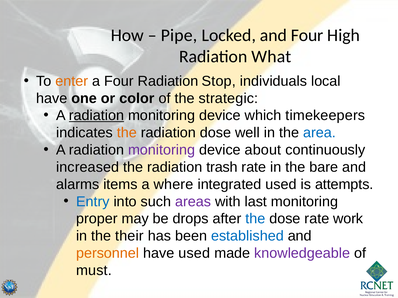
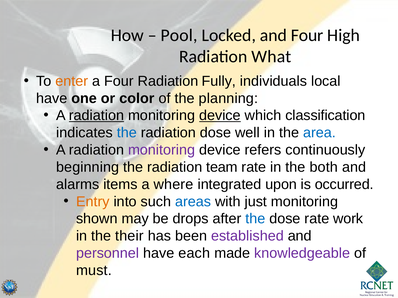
Pipe: Pipe -> Pool
Stop: Stop -> Fully
strategic: strategic -> planning
device at (220, 116) underline: none -> present
timekeepers: timekeepers -> classification
the at (127, 133) colour: orange -> blue
about: about -> refers
increased: increased -> beginning
trash: trash -> team
bare: bare -> both
integrated used: used -> upon
attempts: attempts -> occurred
Entry colour: blue -> orange
areas colour: purple -> blue
last: last -> just
proper: proper -> shown
established colour: blue -> purple
personnel colour: orange -> purple
have used: used -> each
